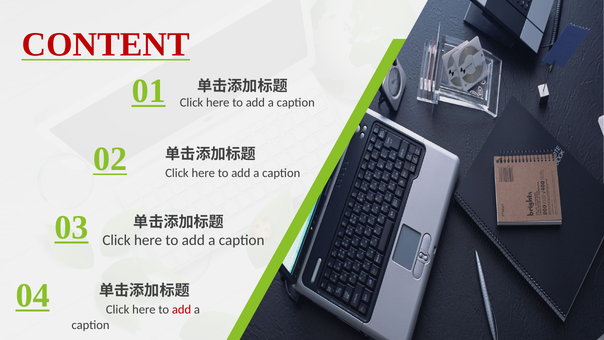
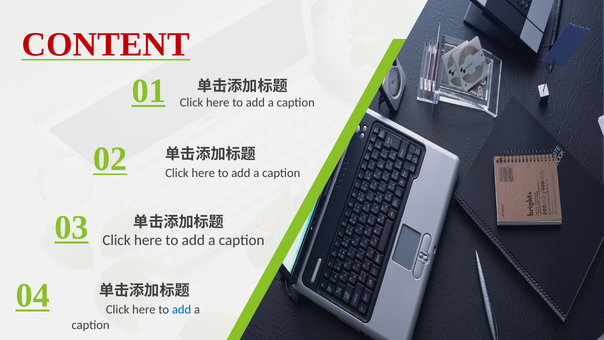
add at (182, 309) colour: red -> blue
